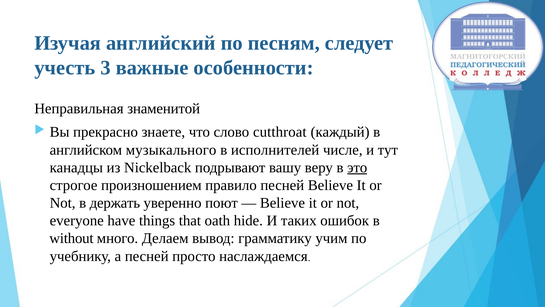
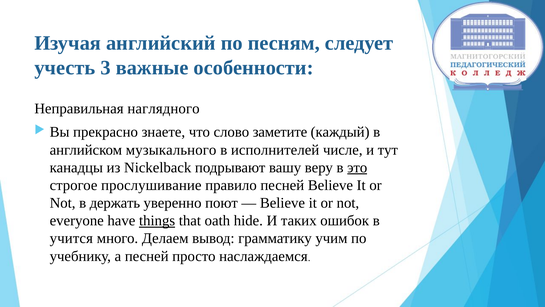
знаменитой: знаменитой -> наглядного
сutthroat: сutthroat -> заметите
произношением: произношением -> прослушивание
things underline: none -> present
without: without -> учится
